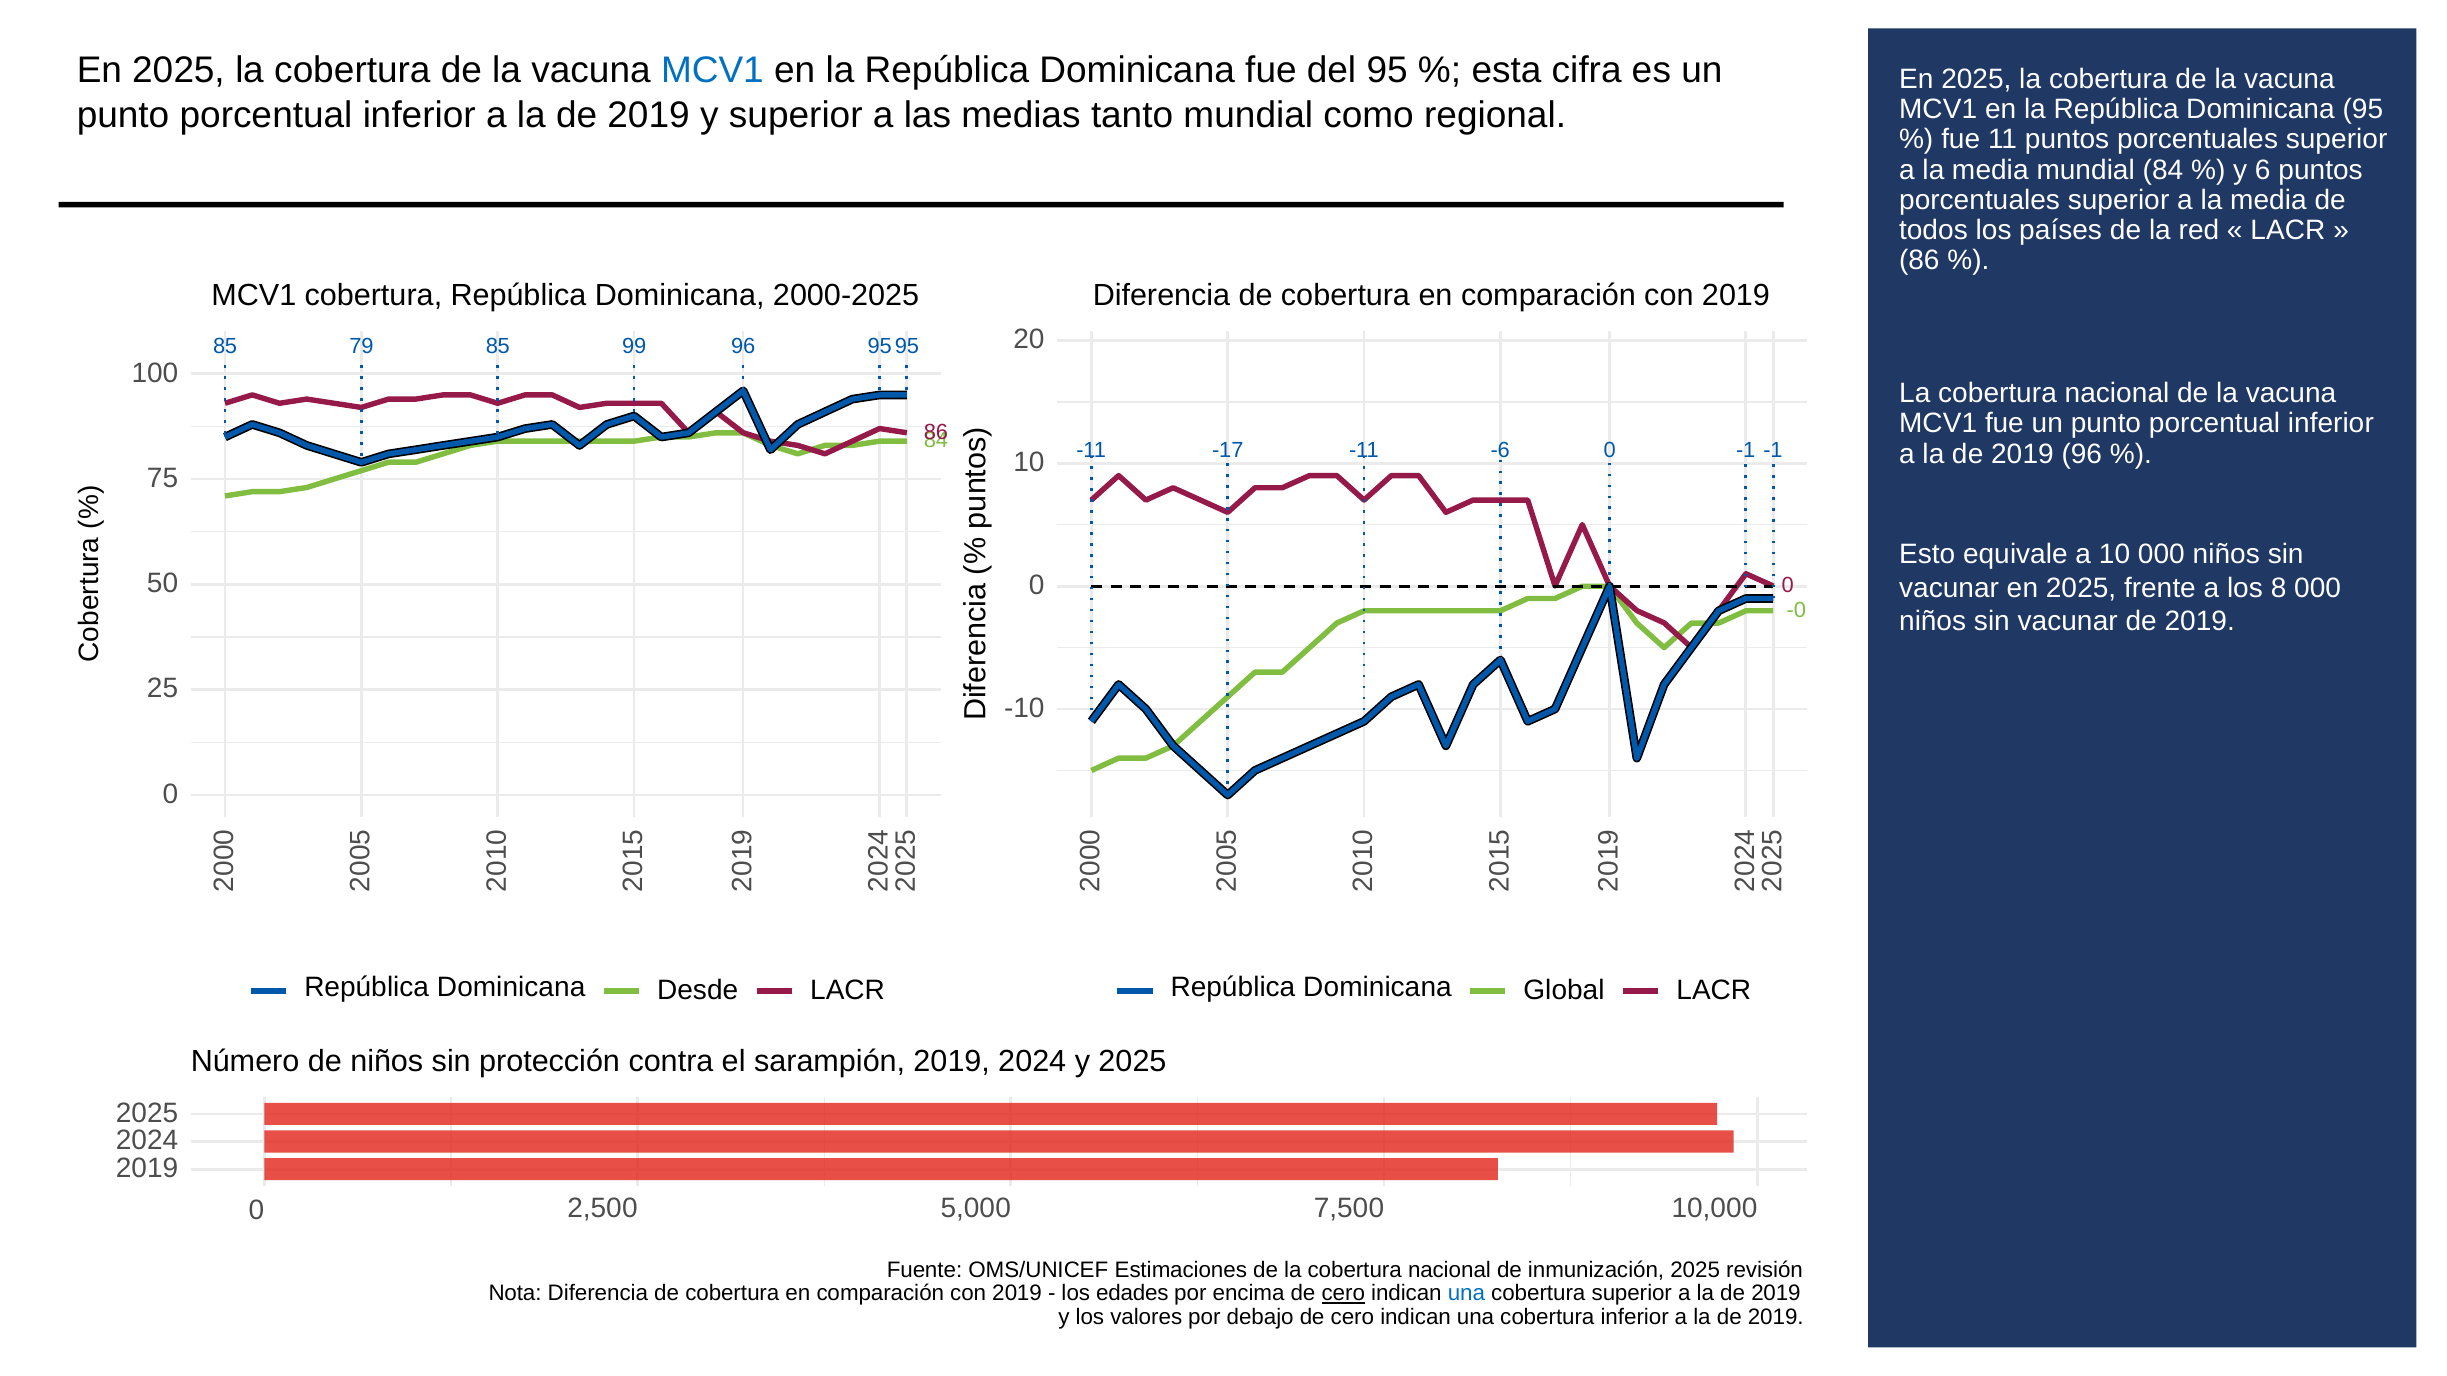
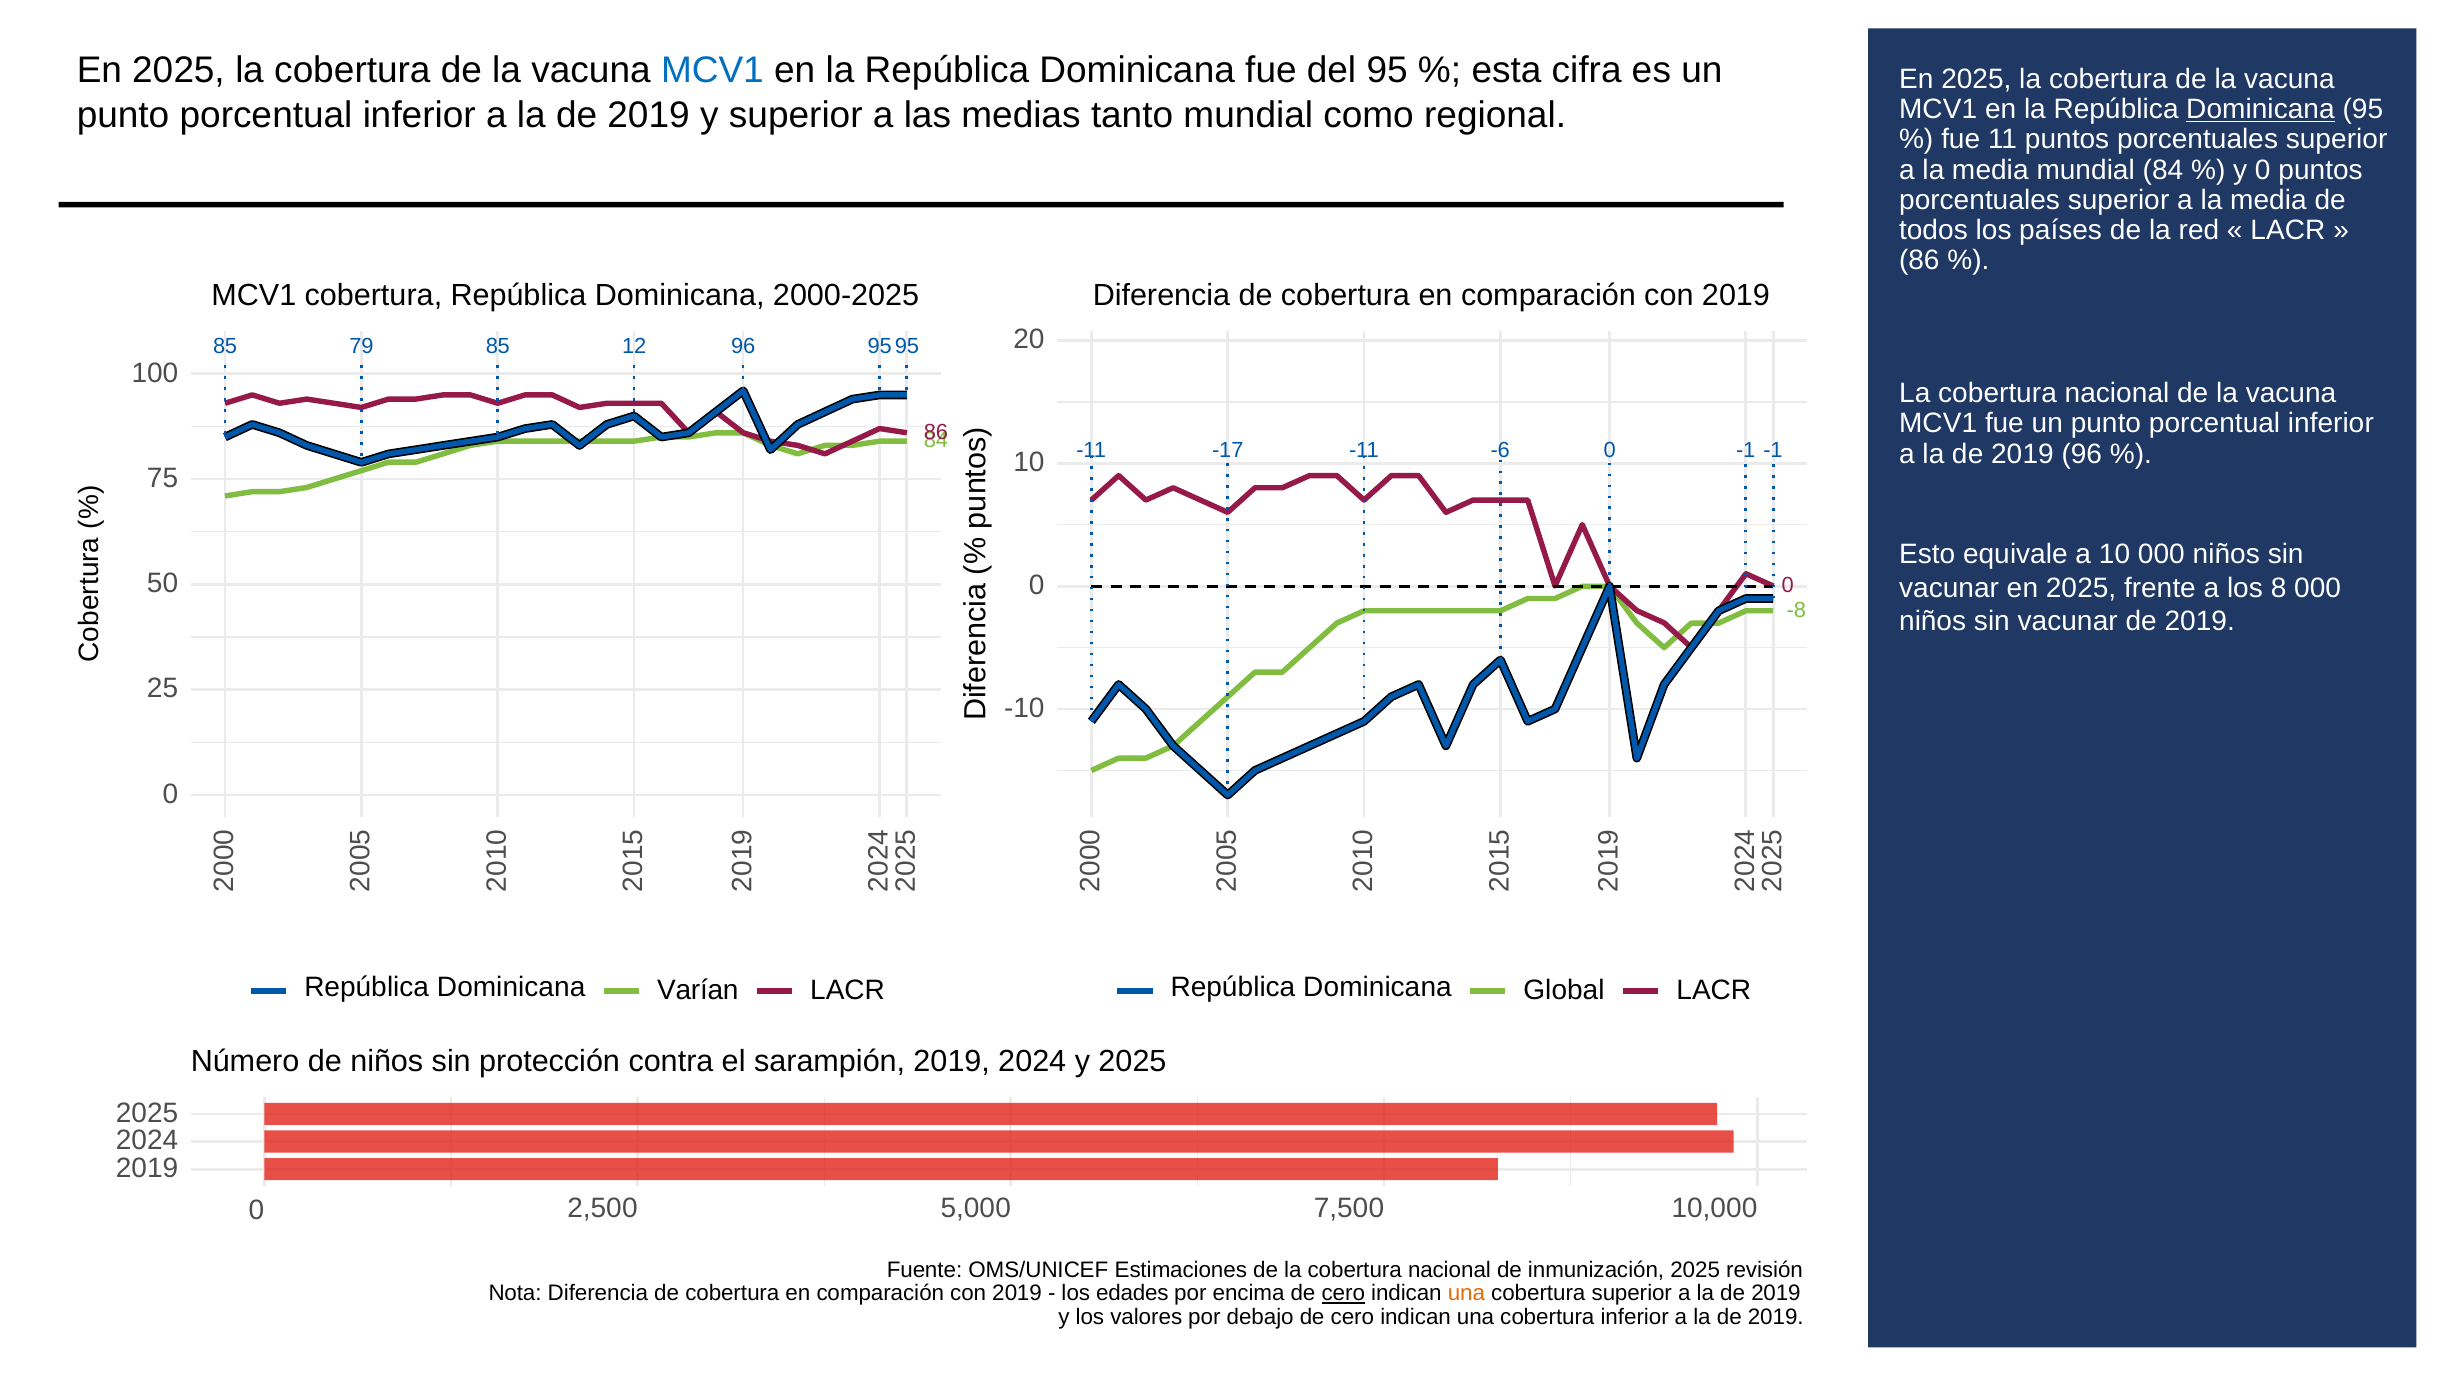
Dominicana at (2260, 109) underline: none -> present
y 6: 6 -> 0
99: 99 -> 12
-0: -0 -> -8
Desde: Desde -> Varían
una at (1466, 1294) colour: blue -> orange
